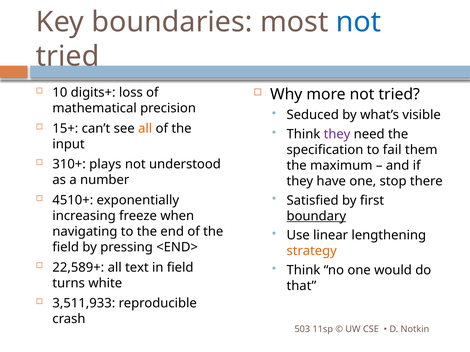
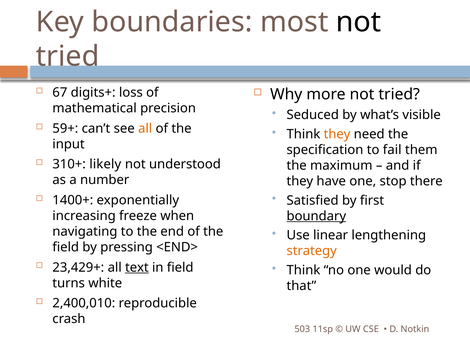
not at (359, 22) colour: blue -> black
10: 10 -> 67
15+: 15+ -> 59+
they at (337, 134) colour: purple -> orange
plays: plays -> likely
4510+: 4510+ -> 1400+
22,589+: 22,589+ -> 23,429+
text underline: none -> present
3,511,933: 3,511,933 -> 2,400,010
